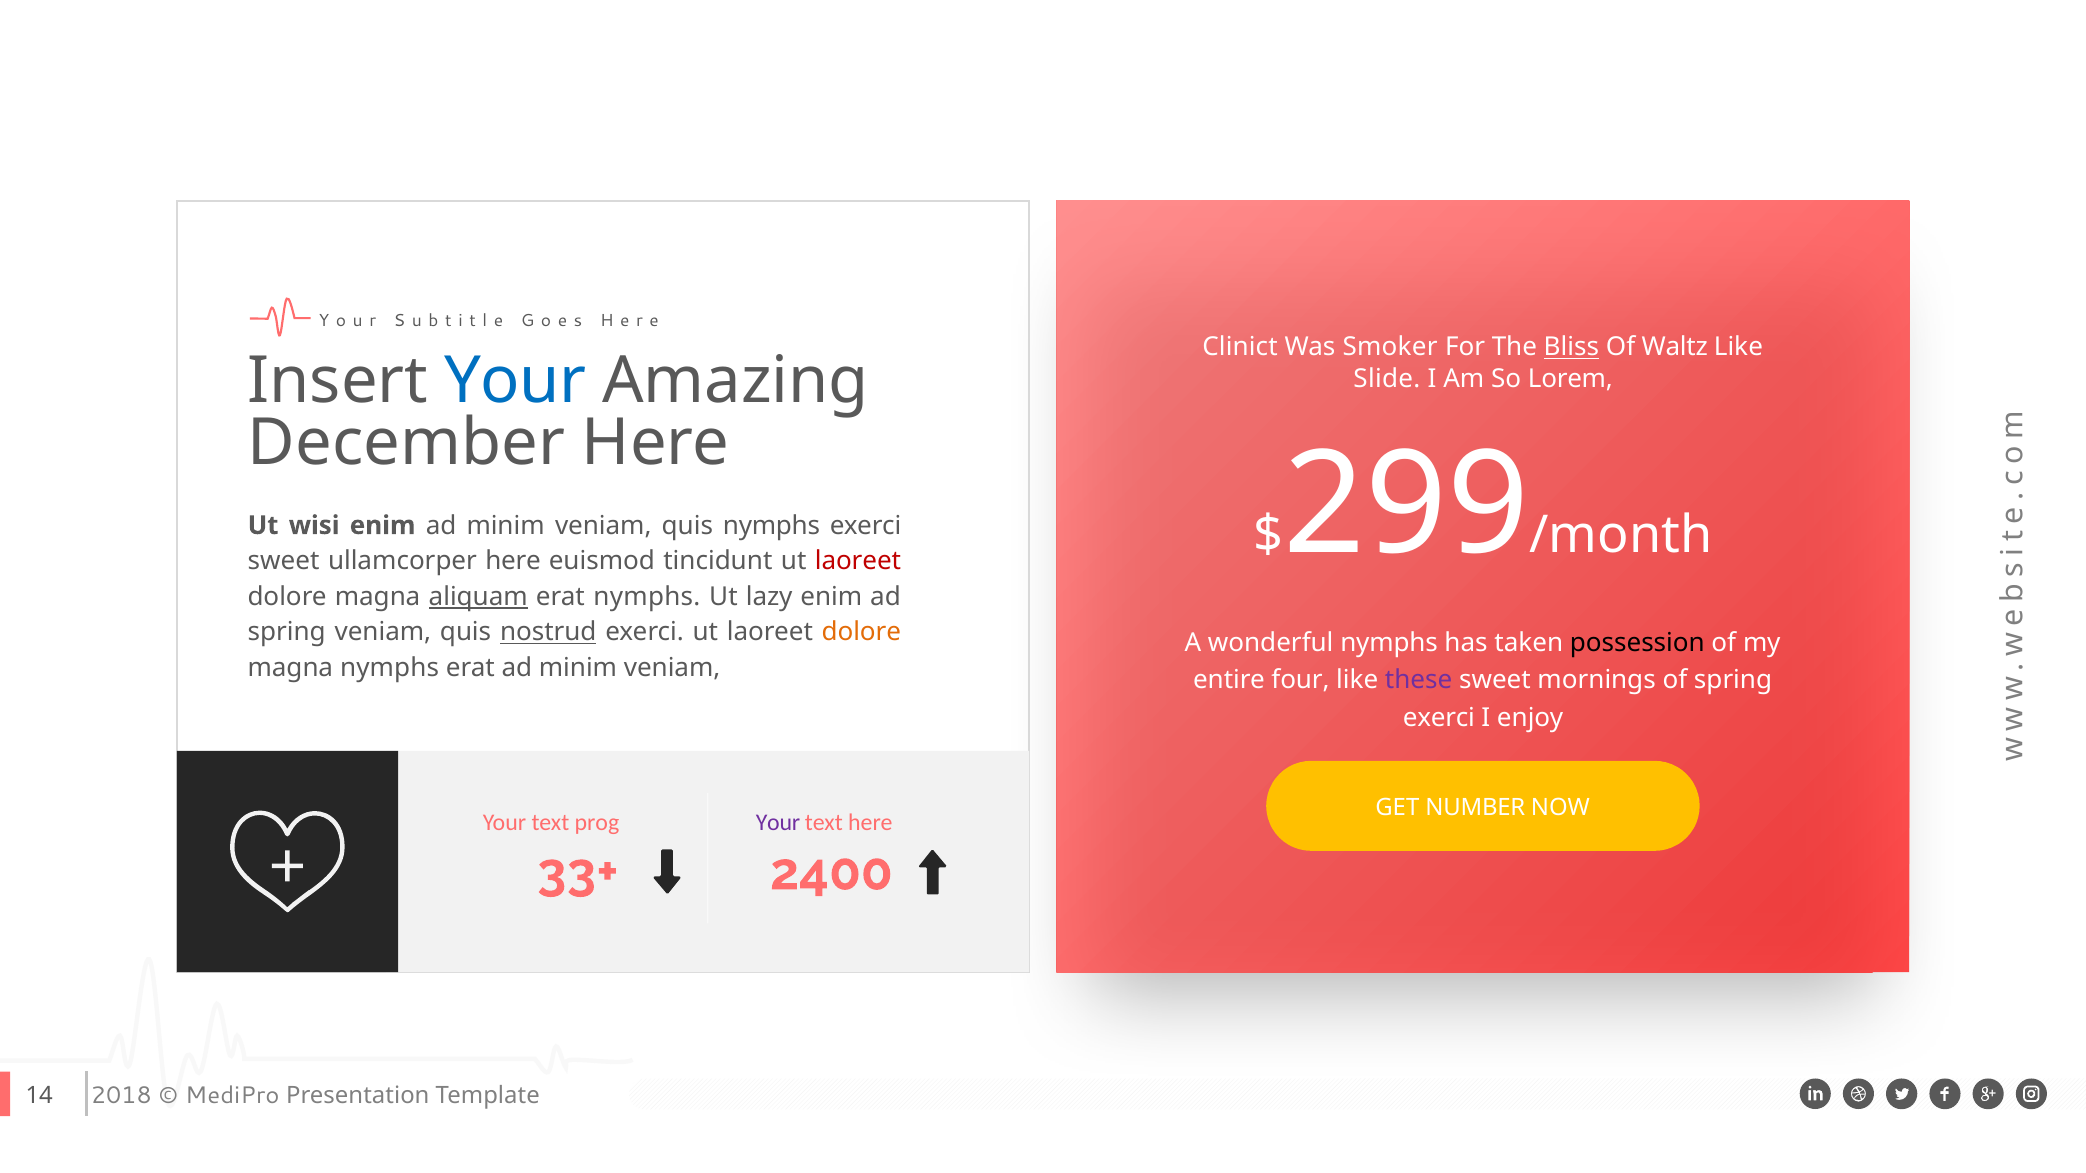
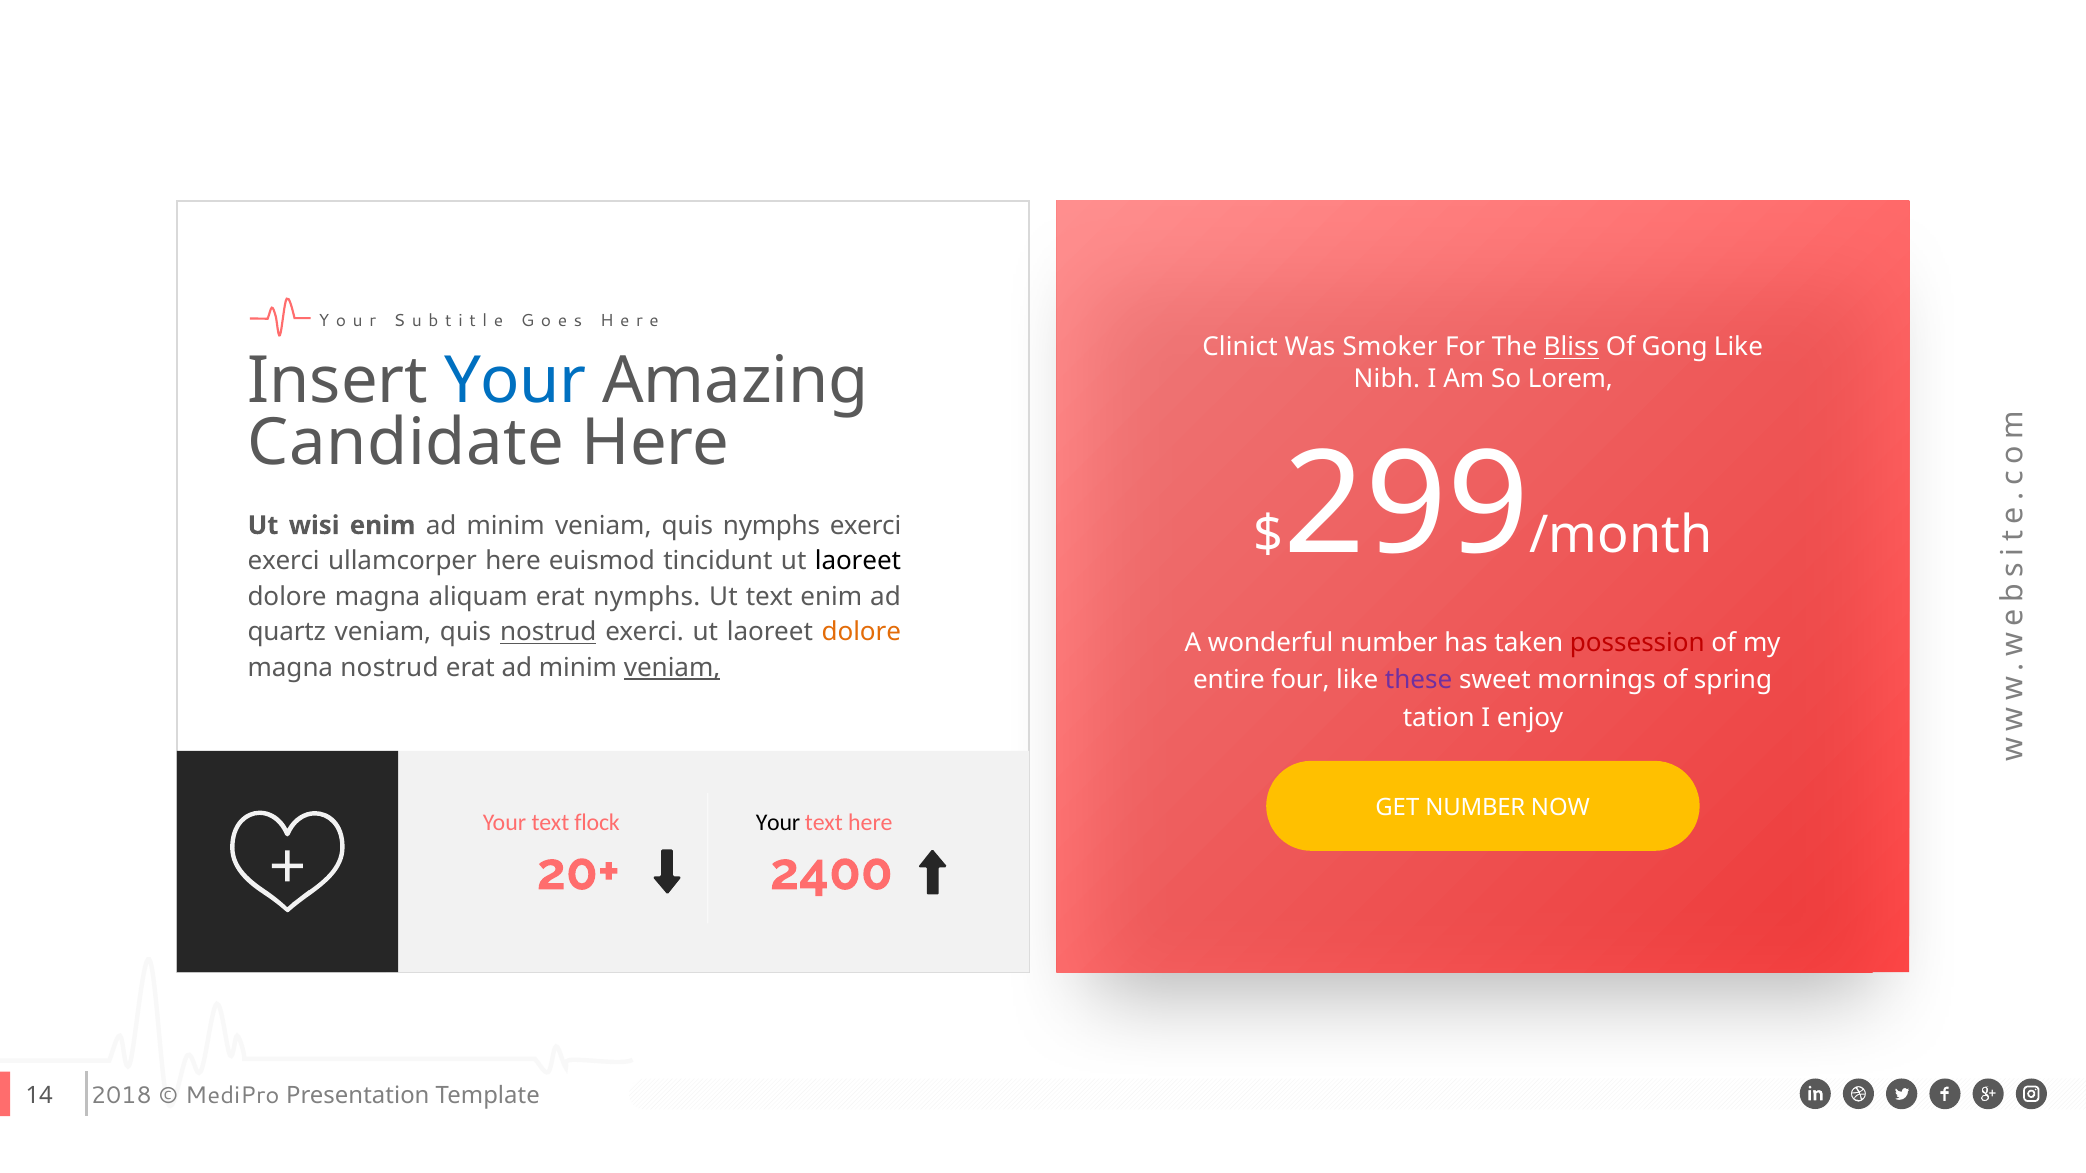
Waltz: Waltz -> Gong
Slide: Slide -> Nibh
December: December -> Candidate
sweet at (284, 561): sweet -> exerci
laoreet at (858, 561) colour: red -> black
aliquam underline: present -> none
Ut lazy: lazy -> text
spring at (287, 633): spring -> quartz
wonderful nymphs: nymphs -> number
possession colour: black -> red
magna nymphs: nymphs -> nostrud
veniam at (672, 668) underline: none -> present
exerci at (1439, 718): exerci -> tation
prog: prog -> flock
Your at (778, 823) colour: purple -> black
33+: 33+ -> 20+
